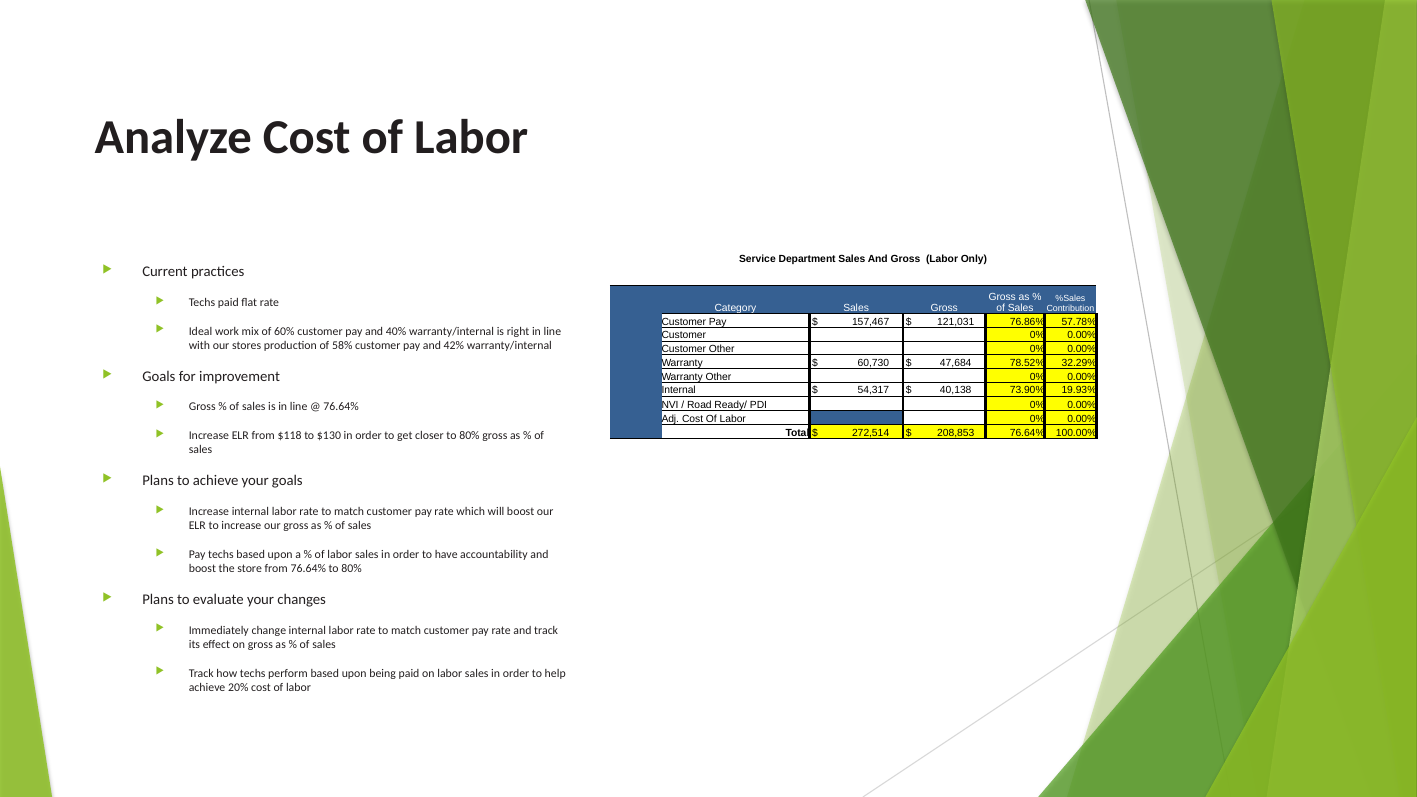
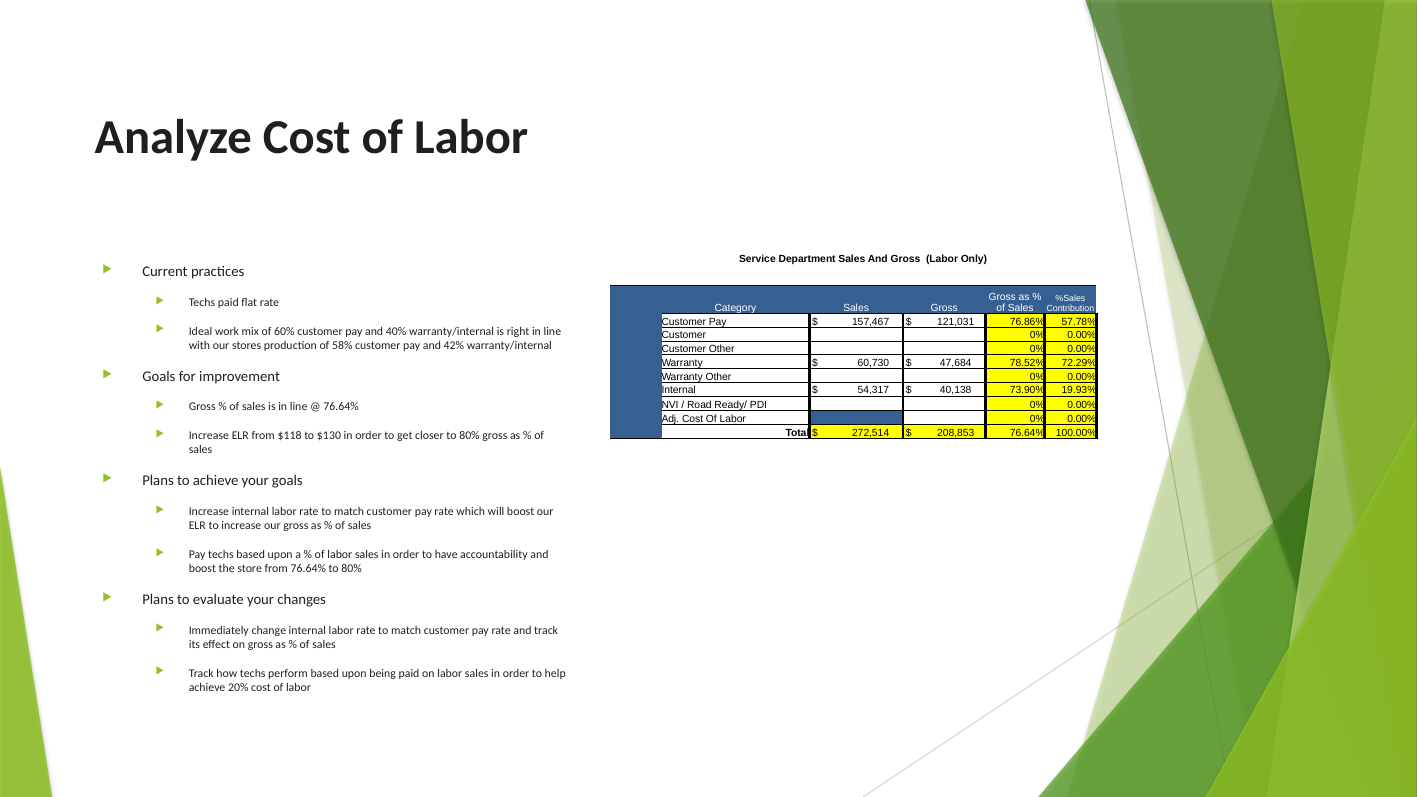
32.29%: 32.29% -> 72.29%
